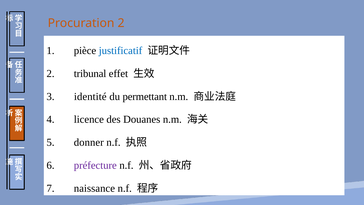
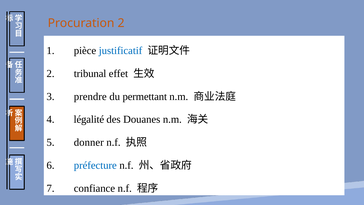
identité: identité -> prendre
licence: licence -> légalité
préfecture colour: purple -> blue
naissance: naissance -> confiance
